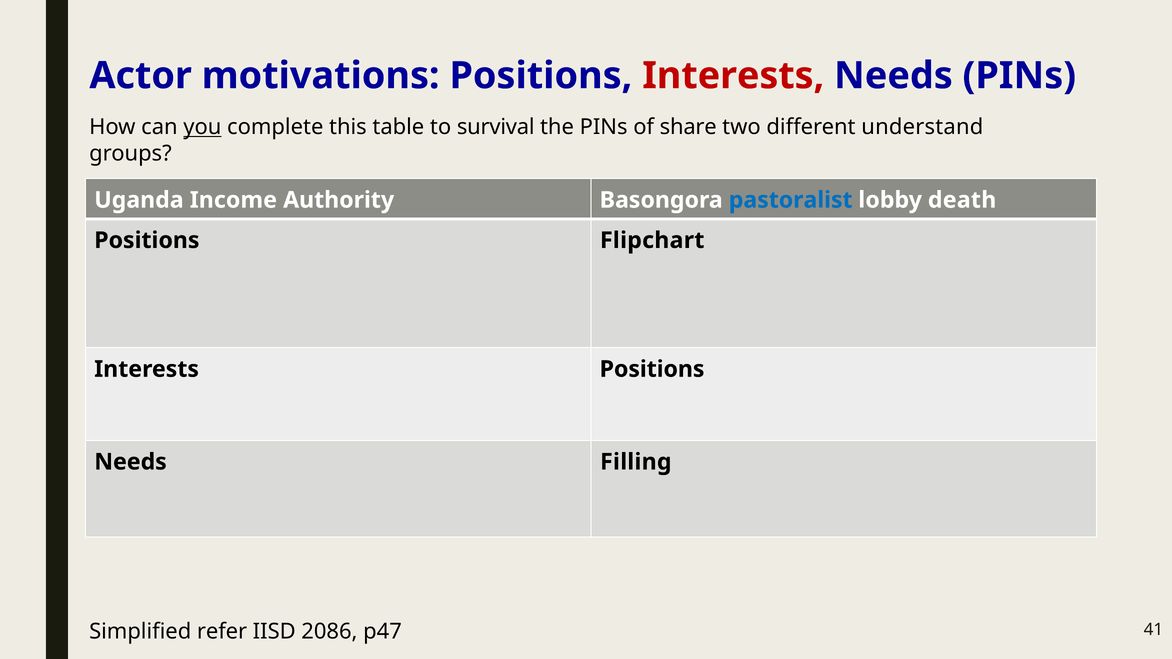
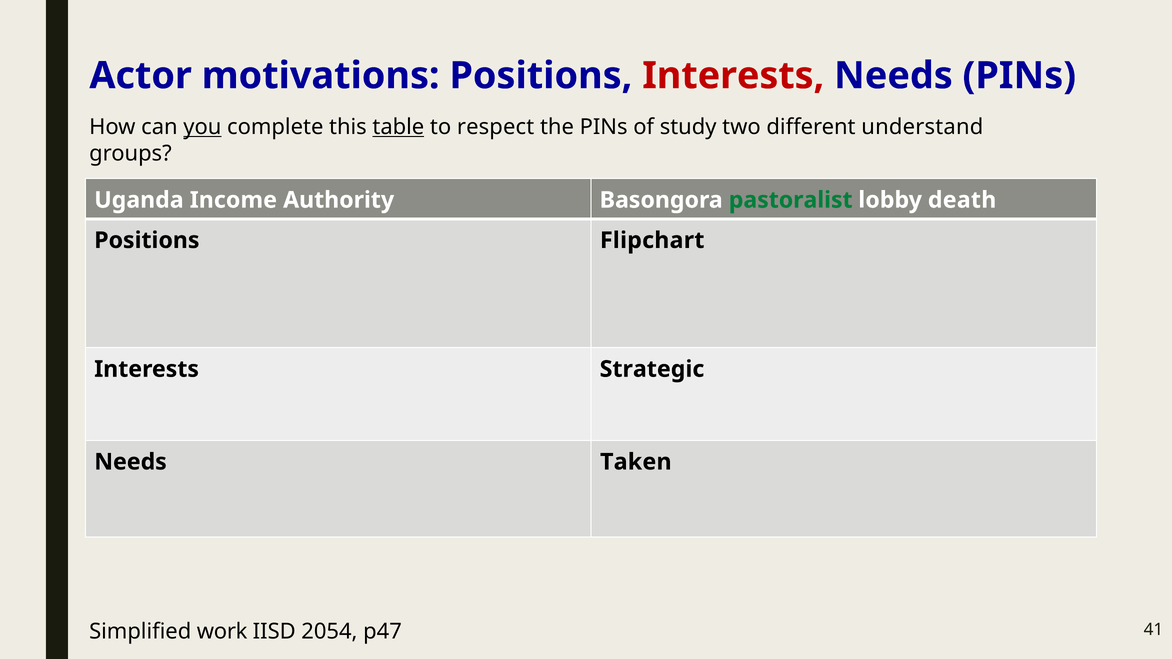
table underline: none -> present
survival: survival -> respect
share: share -> study
pastoralist colour: blue -> green
Interests Positions: Positions -> Strategic
Filling: Filling -> Taken
refer: refer -> work
2086: 2086 -> 2054
